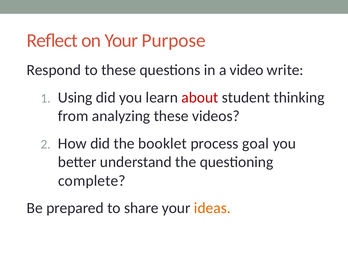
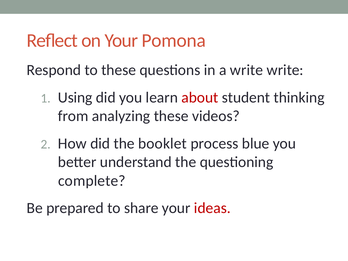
Purpose: Purpose -> Pomona
a video: video -> write
goal: goal -> blue
ideas colour: orange -> red
